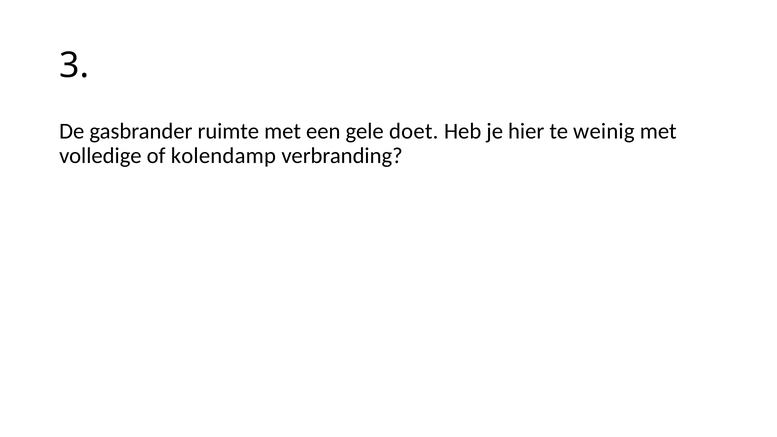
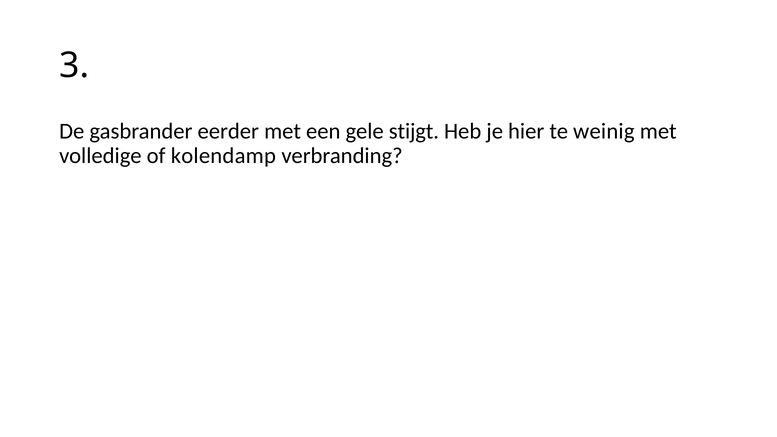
ruimte: ruimte -> eerder
doet: doet -> stijgt
